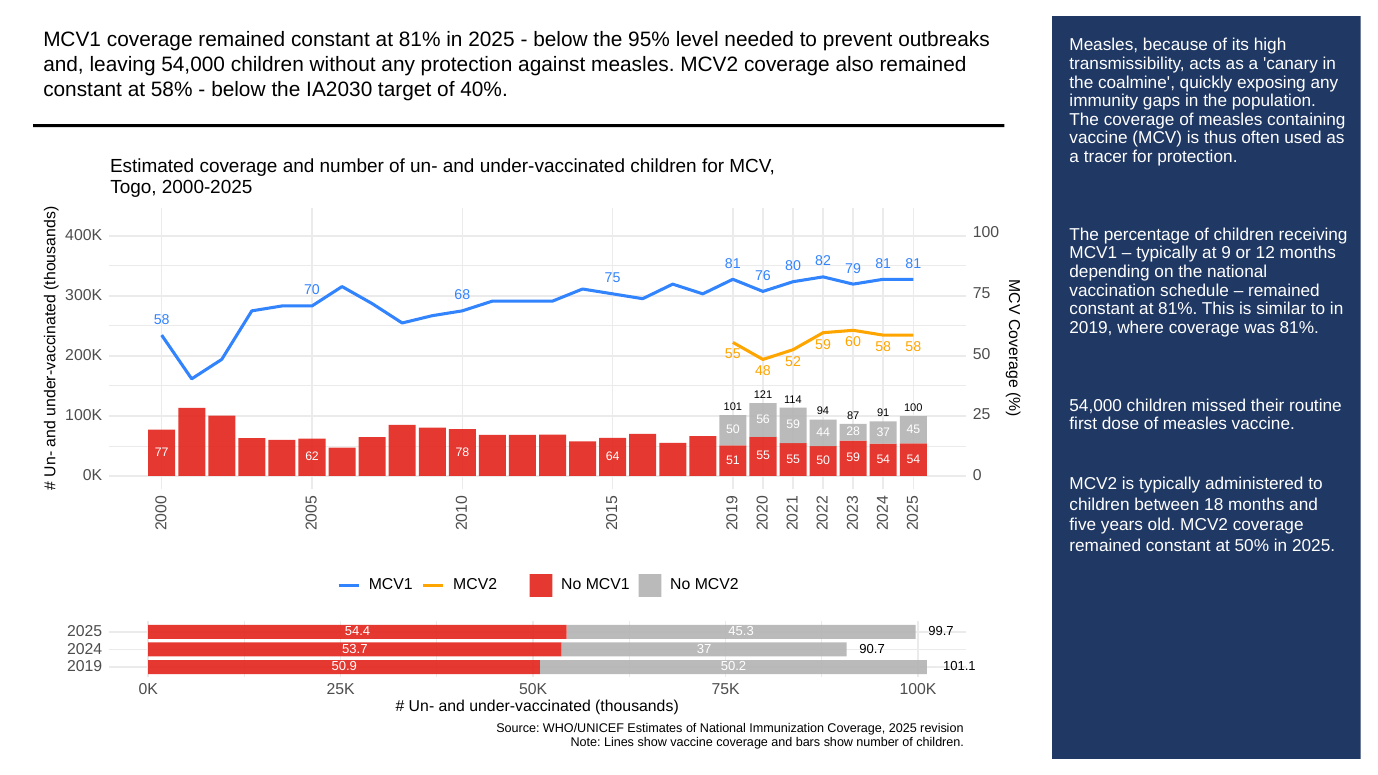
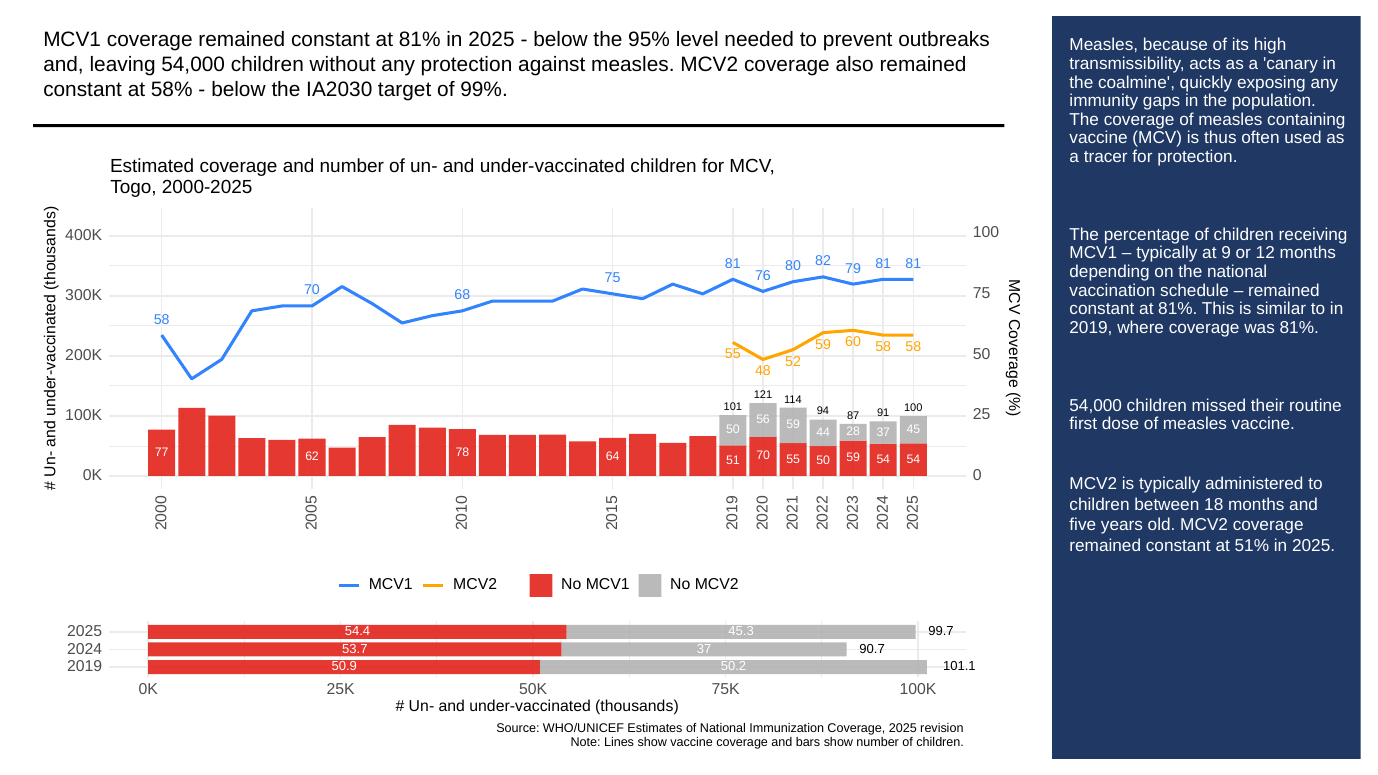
40%: 40% -> 99%
51 55: 55 -> 70
50%: 50% -> 51%
